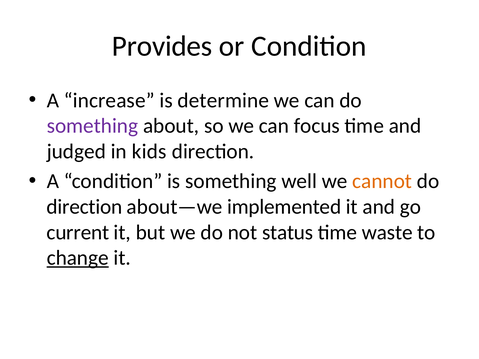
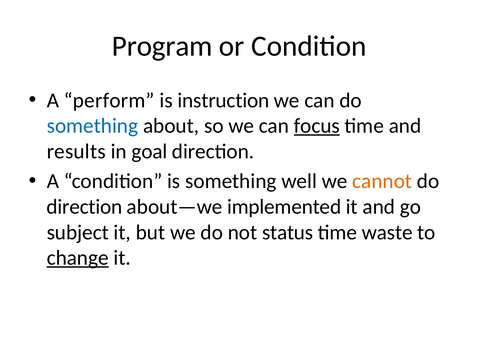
Provides: Provides -> Program
increase: increase -> perform
determine: determine -> instruction
something at (92, 126) colour: purple -> blue
focus underline: none -> present
judged: judged -> results
kids: kids -> goal
current: current -> subject
